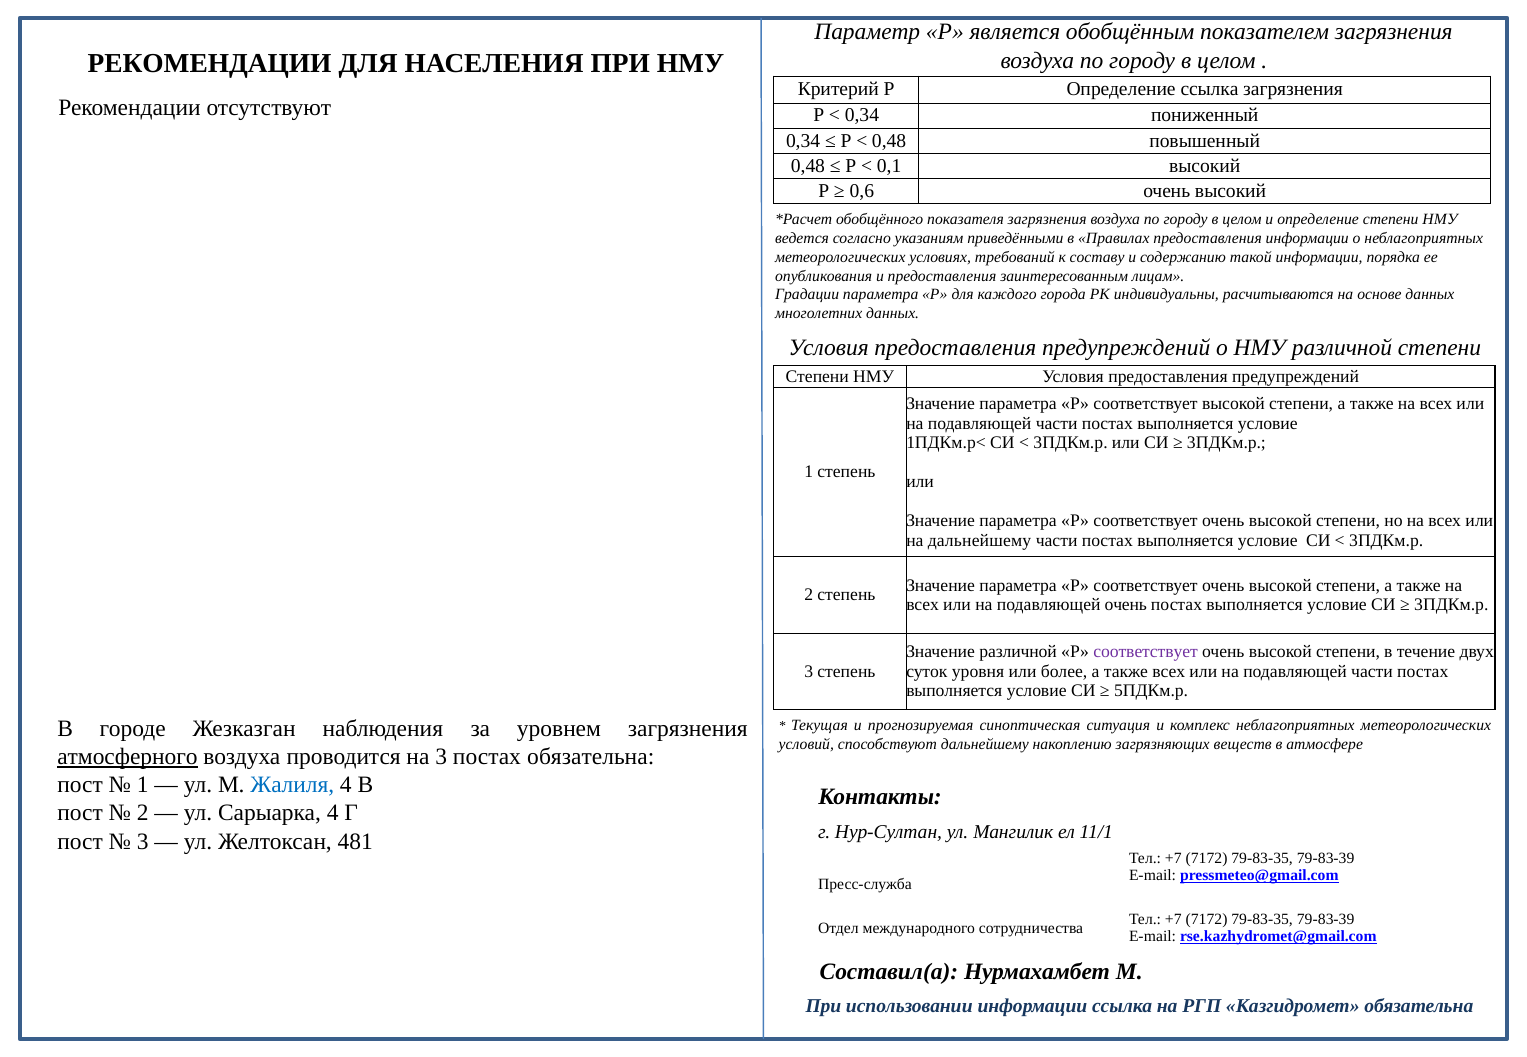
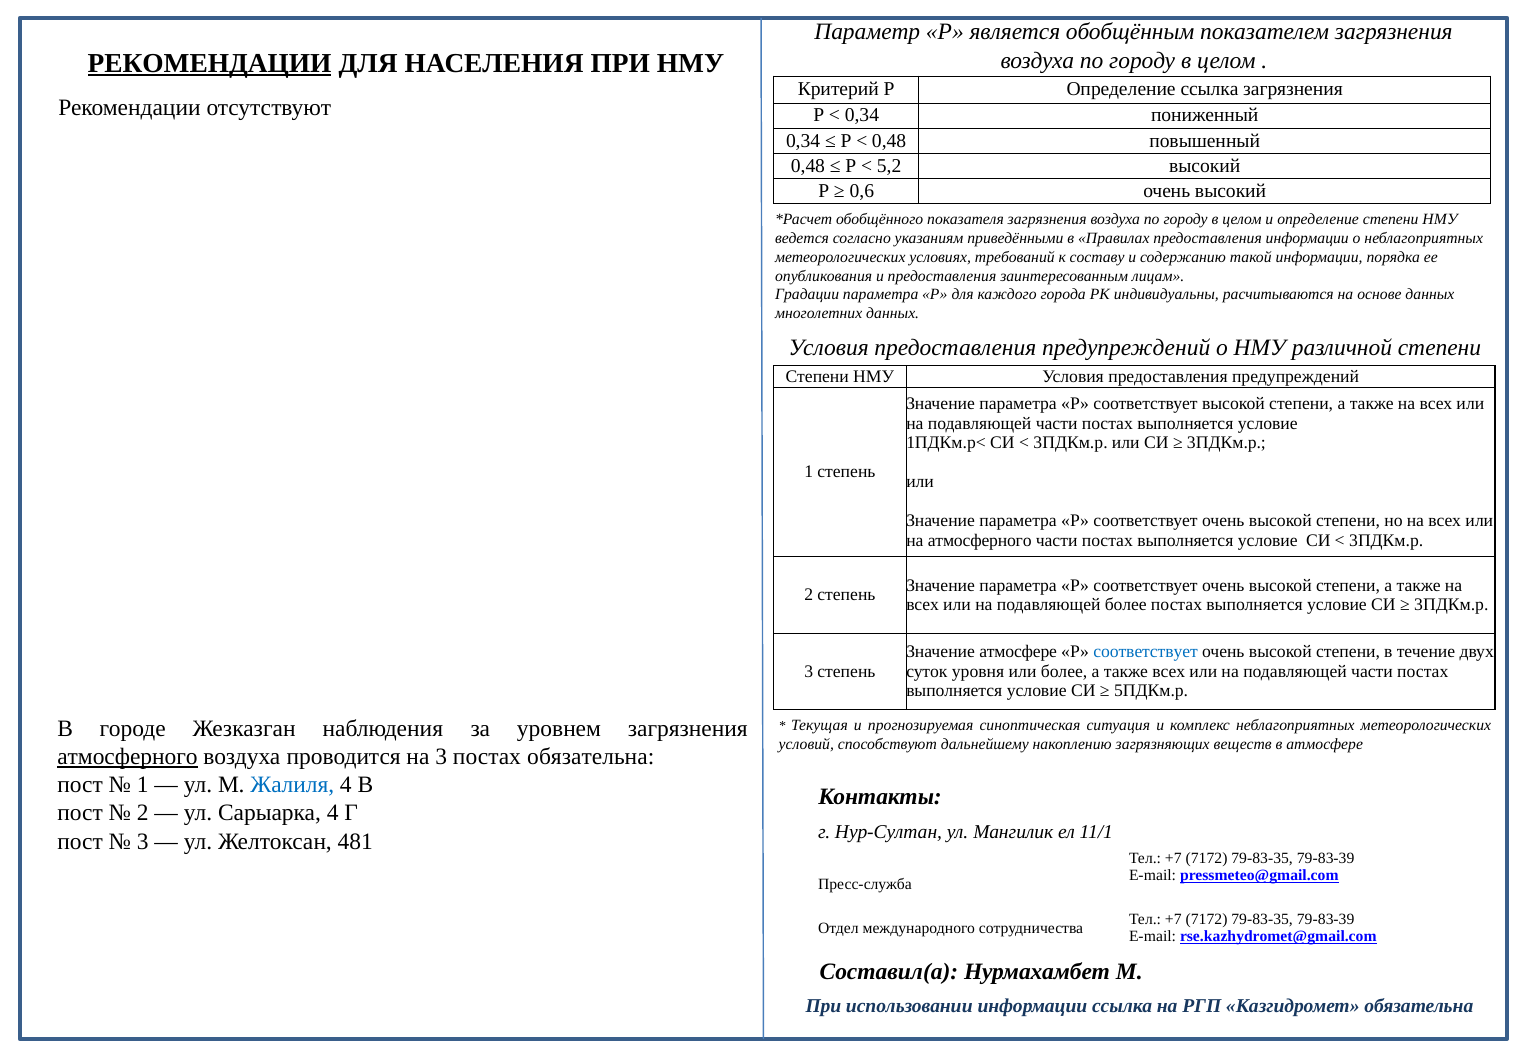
РЕКОМЕНДАЦИИ at (210, 63) underline: none -> present
0,1: 0,1 -> 5,2
на дальнейшему: дальнейшему -> атмосферного
подавляющей очень: очень -> более
Значение различной: различной -> атмосфере
соответствует at (1146, 652) colour: purple -> blue
